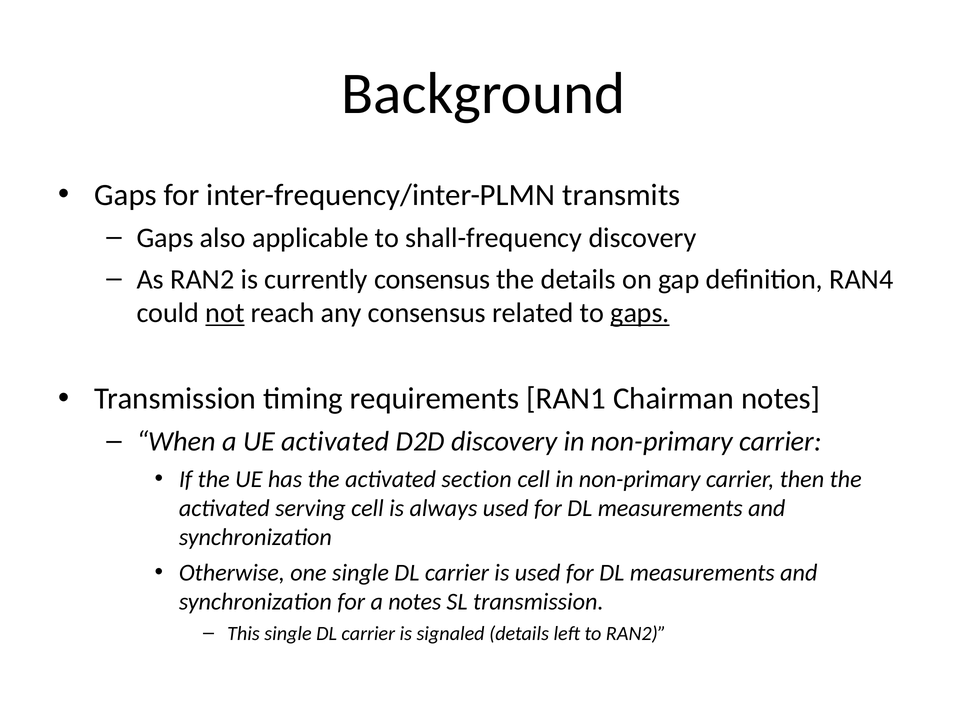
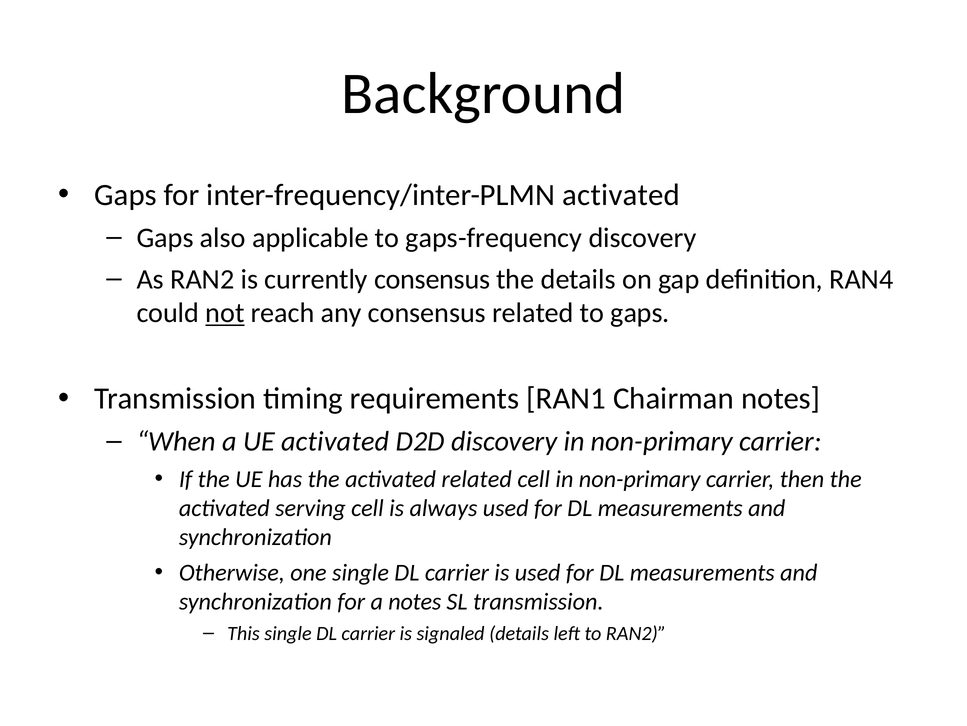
inter-frequency/inter-PLMN transmits: transmits -> activated
shall-frequency: shall-frequency -> gaps-frequency
gaps at (640, 313) underline: present -> none
activated section: section -> related
